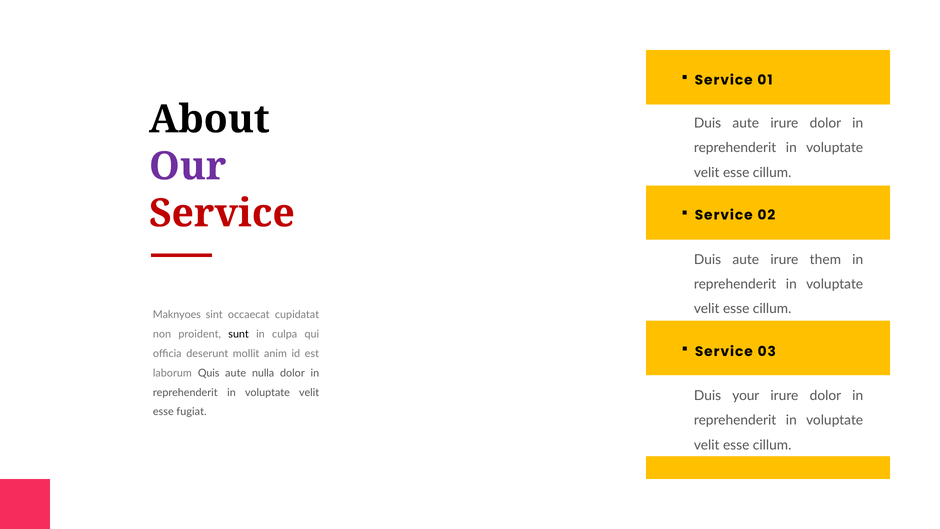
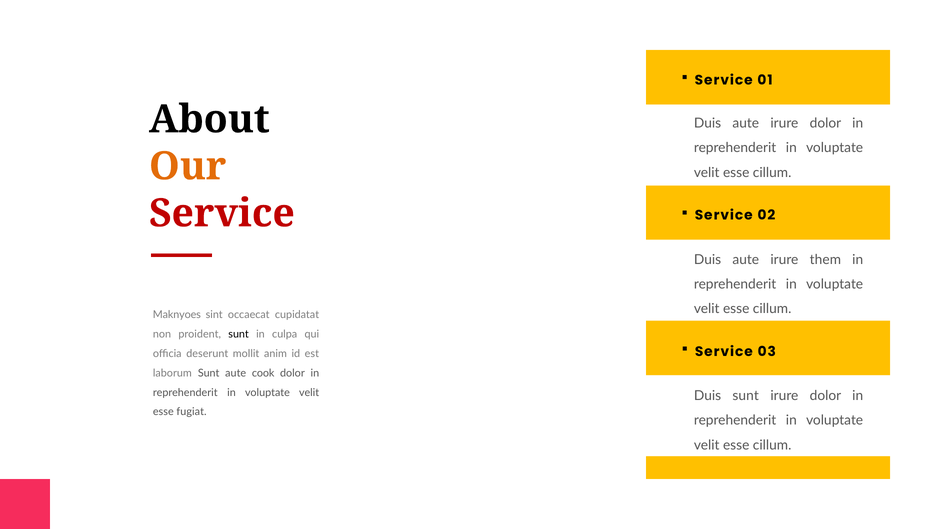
Our colour: purple -> orange
laborum Quis: Quis -> Sunt
nulla: nulla -> cook
Duis your: your -> sunt
